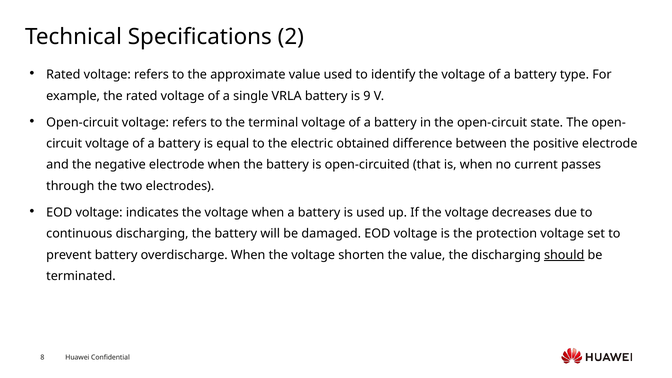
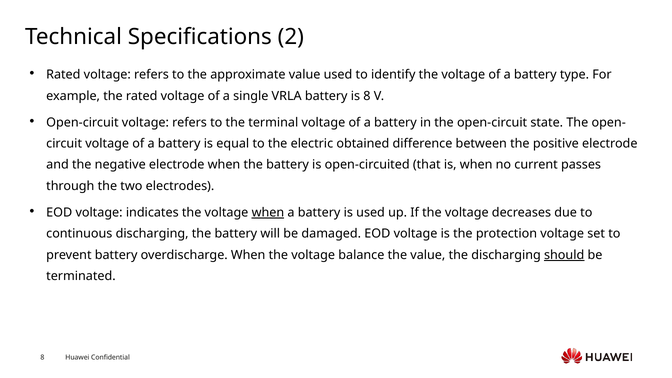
is 9: 9 -> 8
when at (268, 213) underline: none -> present
shorten: shorten -> balance
